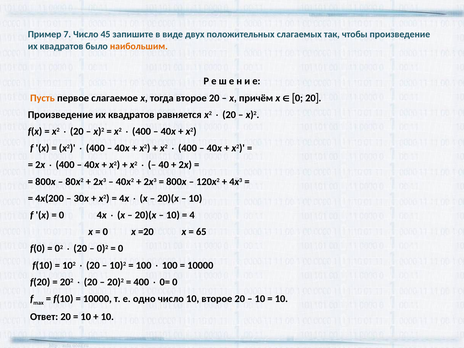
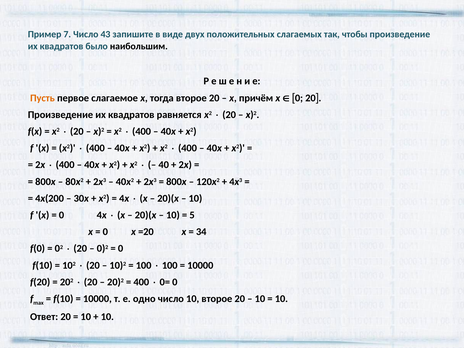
45: 45 -> 43
наибольшим colour: orange -> black
4: 4 -> 5
65: 65 -> 34
